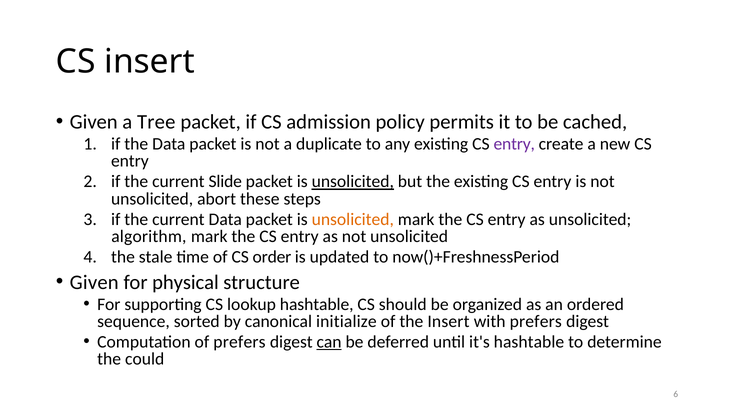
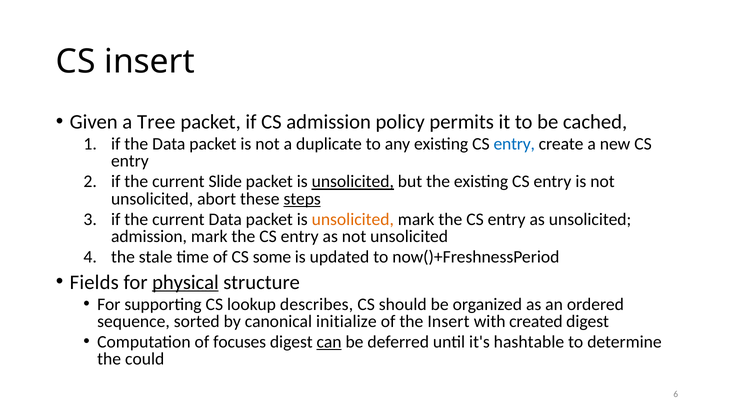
entry at (514, 144) colour: purple -> blue
steps underline: none -> present
algorithm at (149, 236): algorithm -> admission
order: order -> some
Given at (94, 282): Given -> Fields
physical underline: none -> present
lookup hashtable: hashtable -> describes
with prefers: prefers -> created
of prefers: prefers -> focuses
